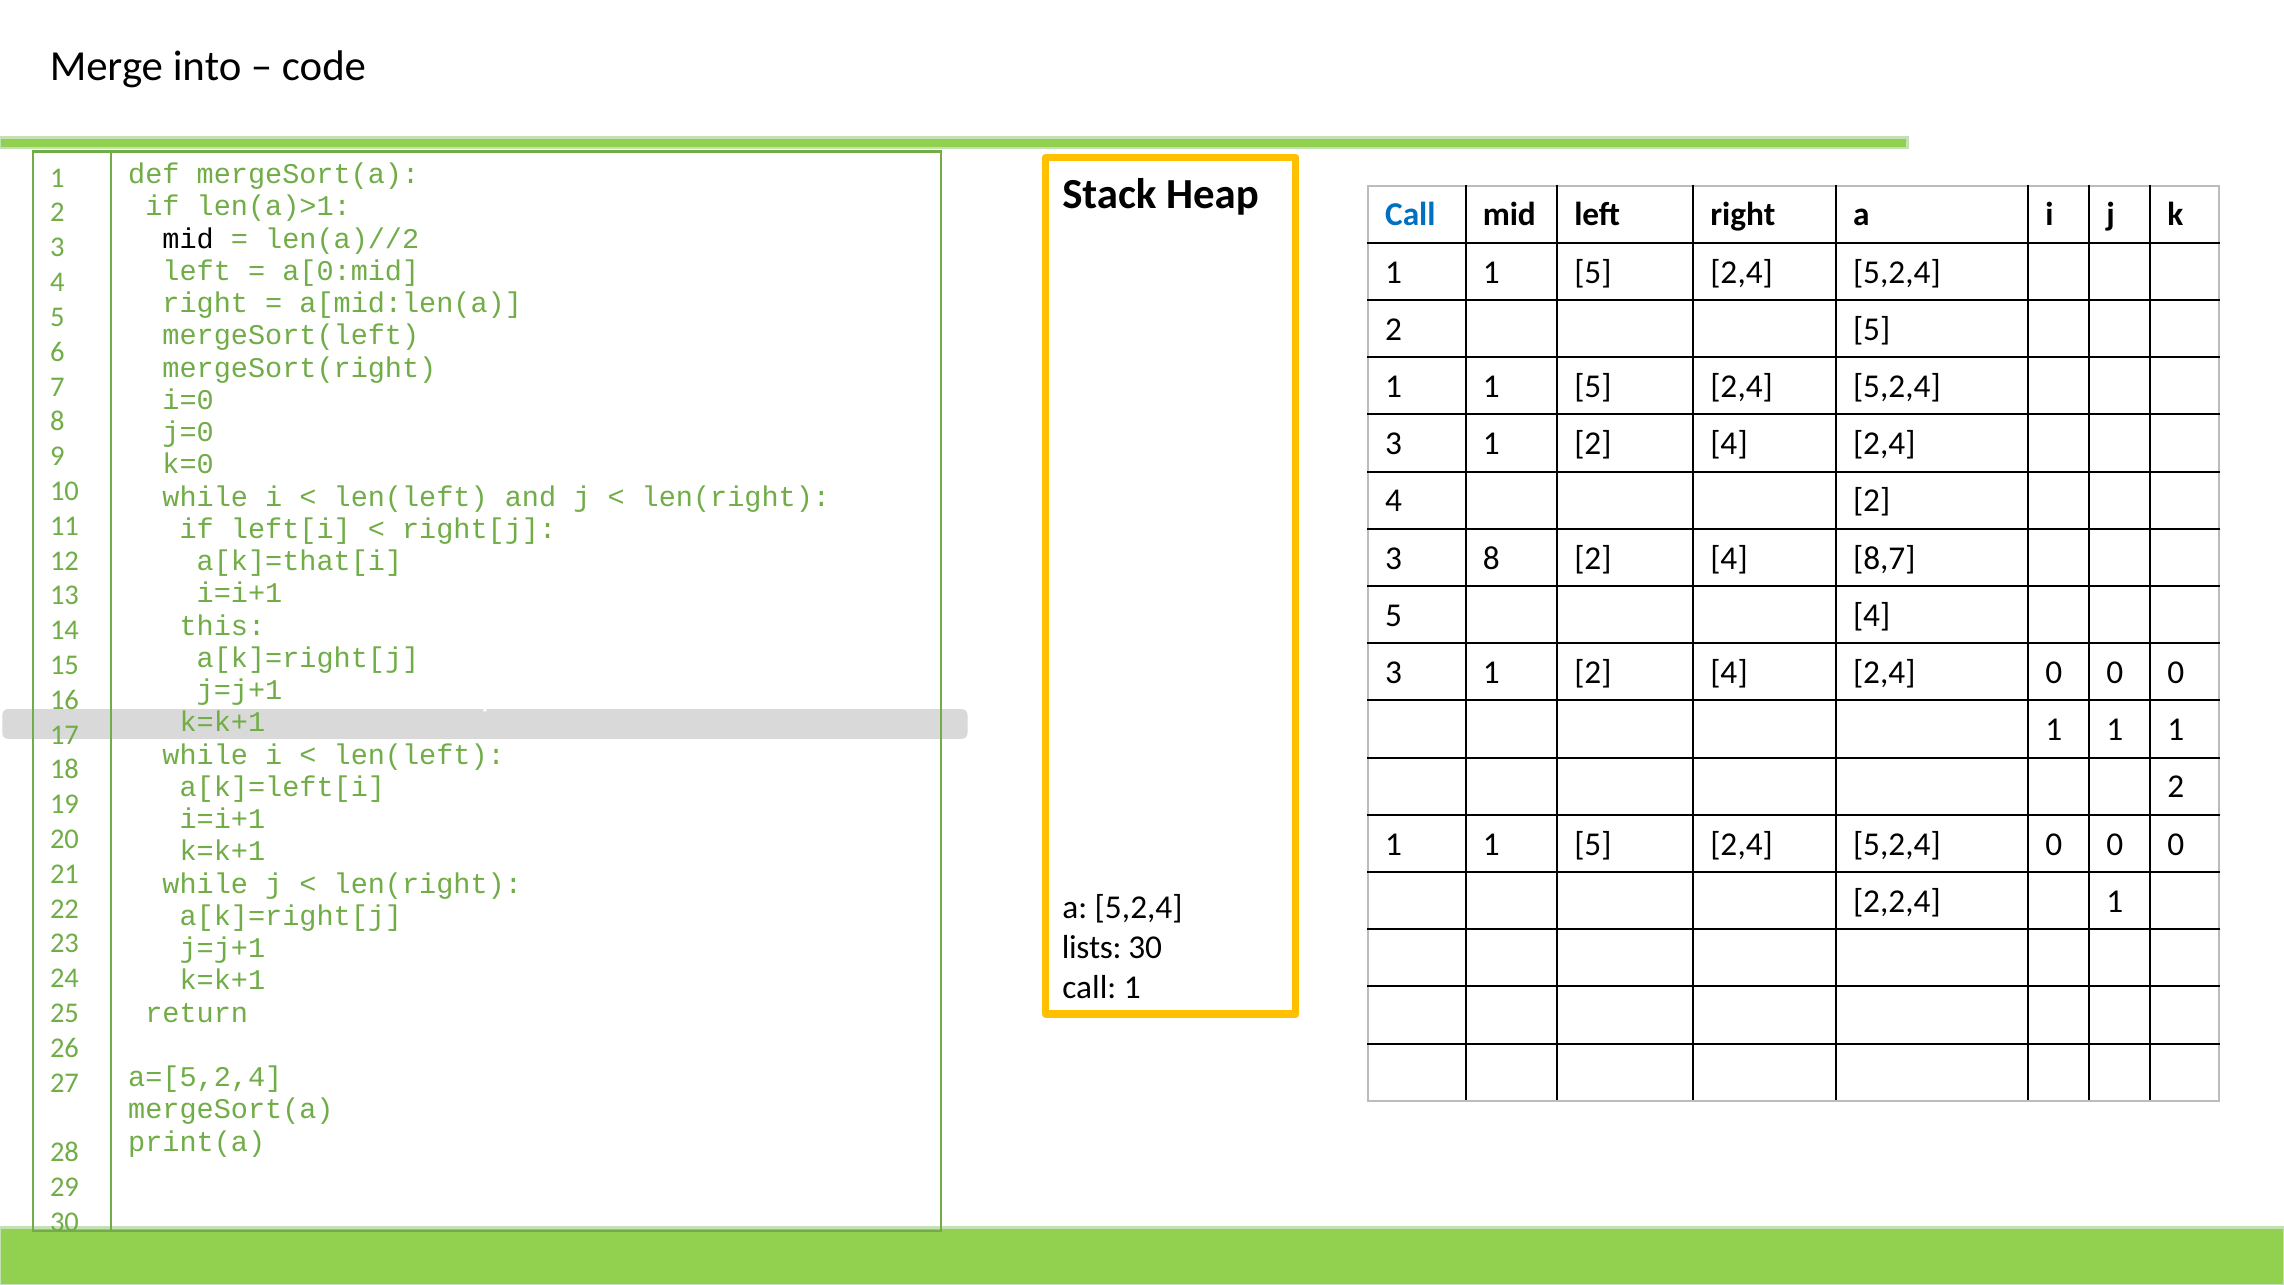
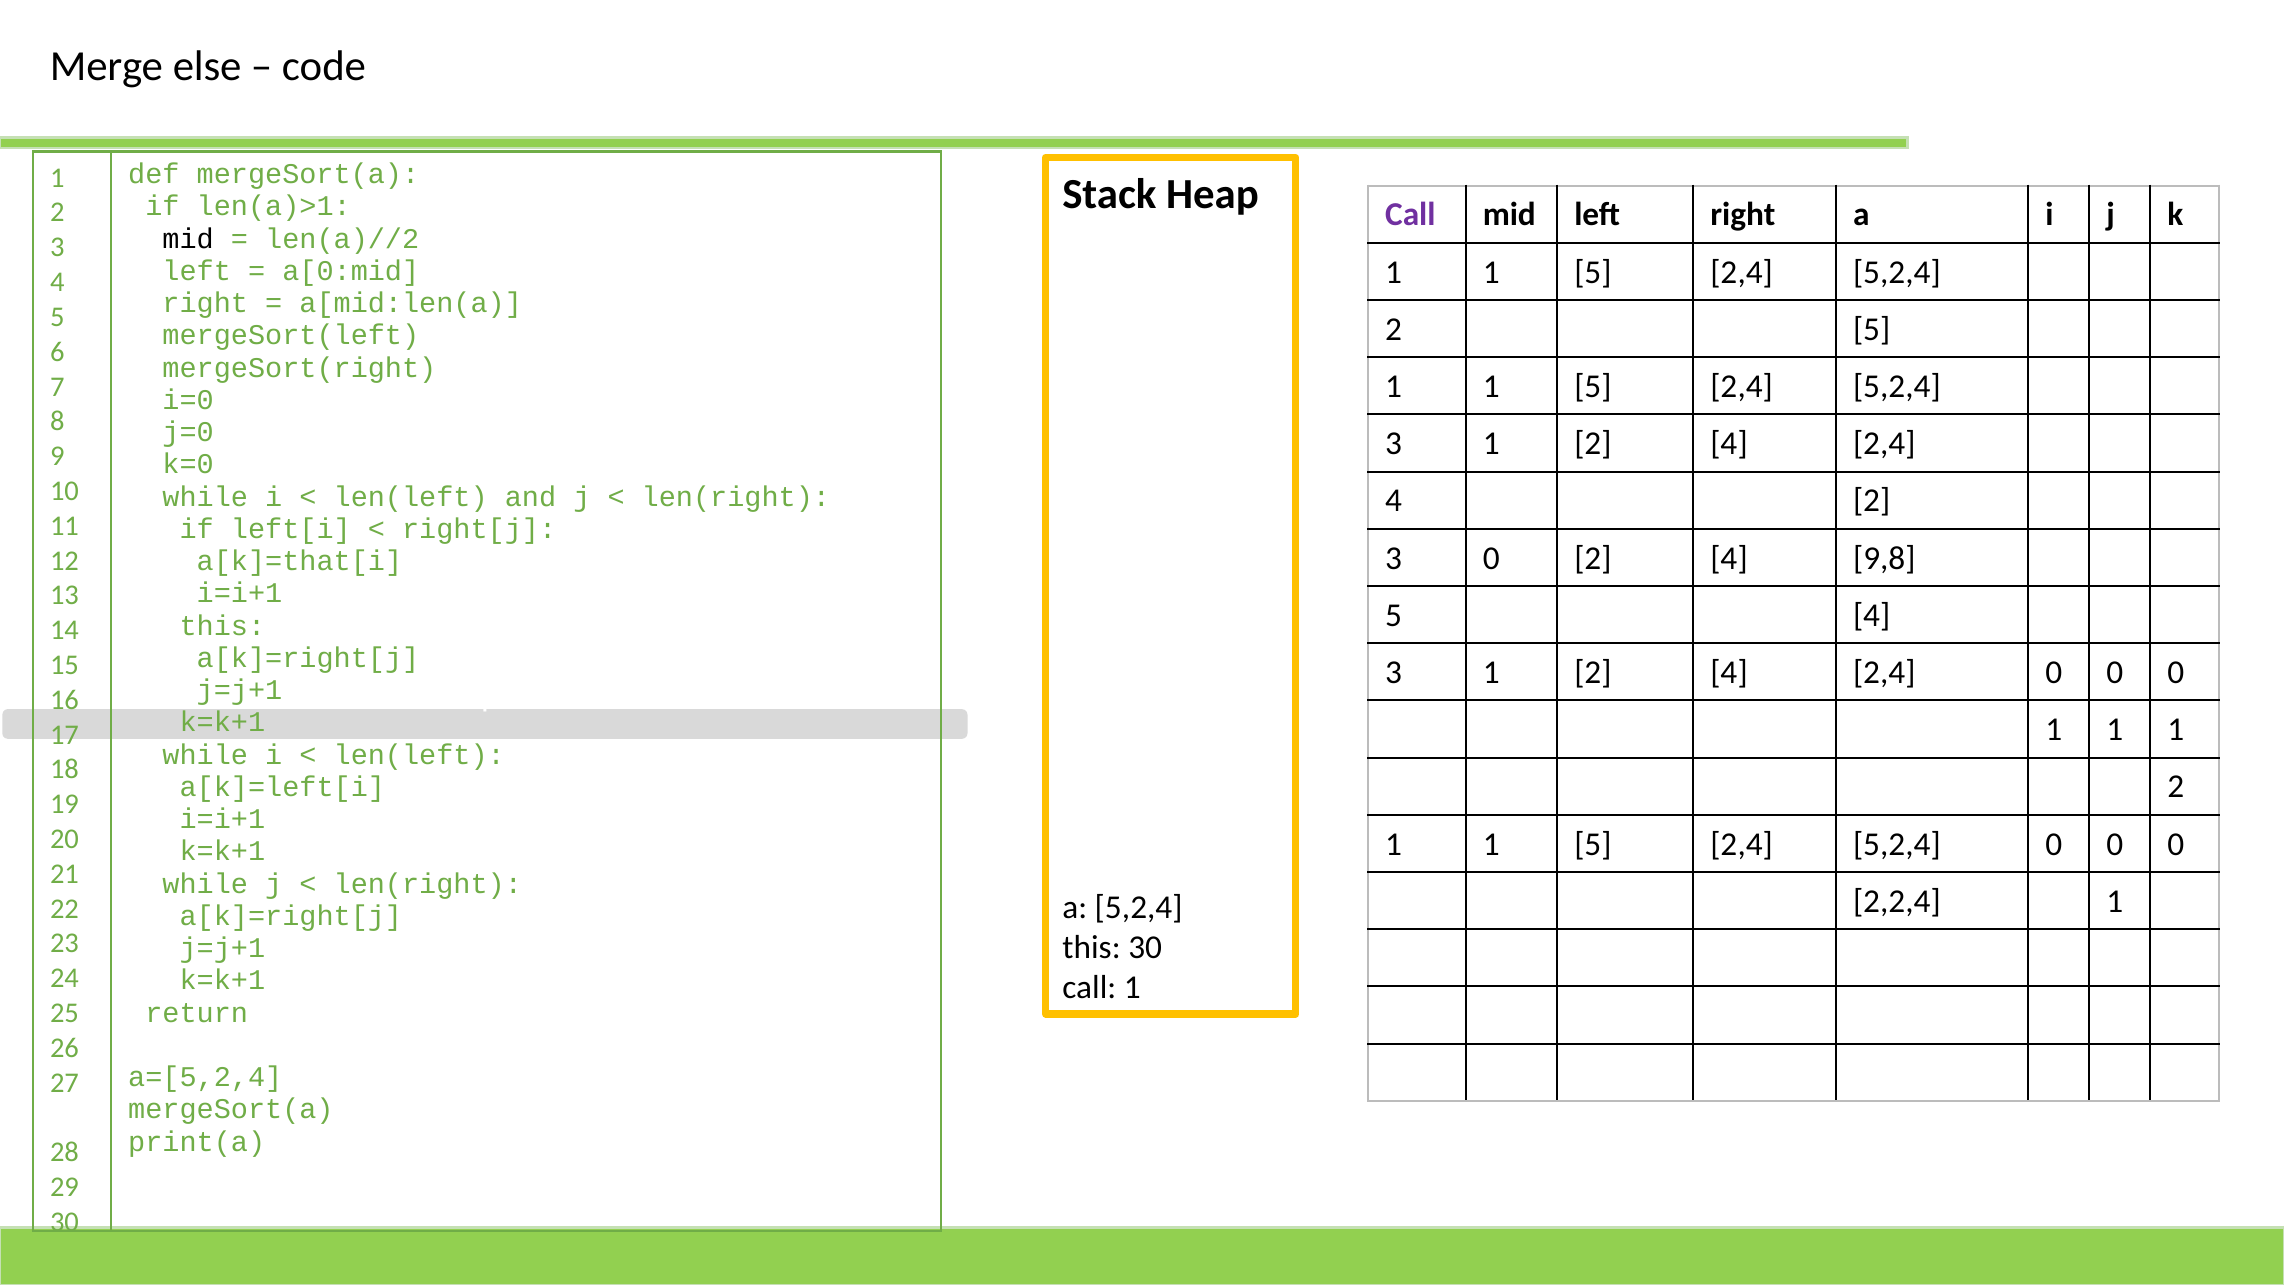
into: into -> else
Call at (1410, 215) colour: blue -> purple
3 8: 8 -> 0
8,7: 8,7 -> 9,8
lists at (1092, 948): lists -> this
